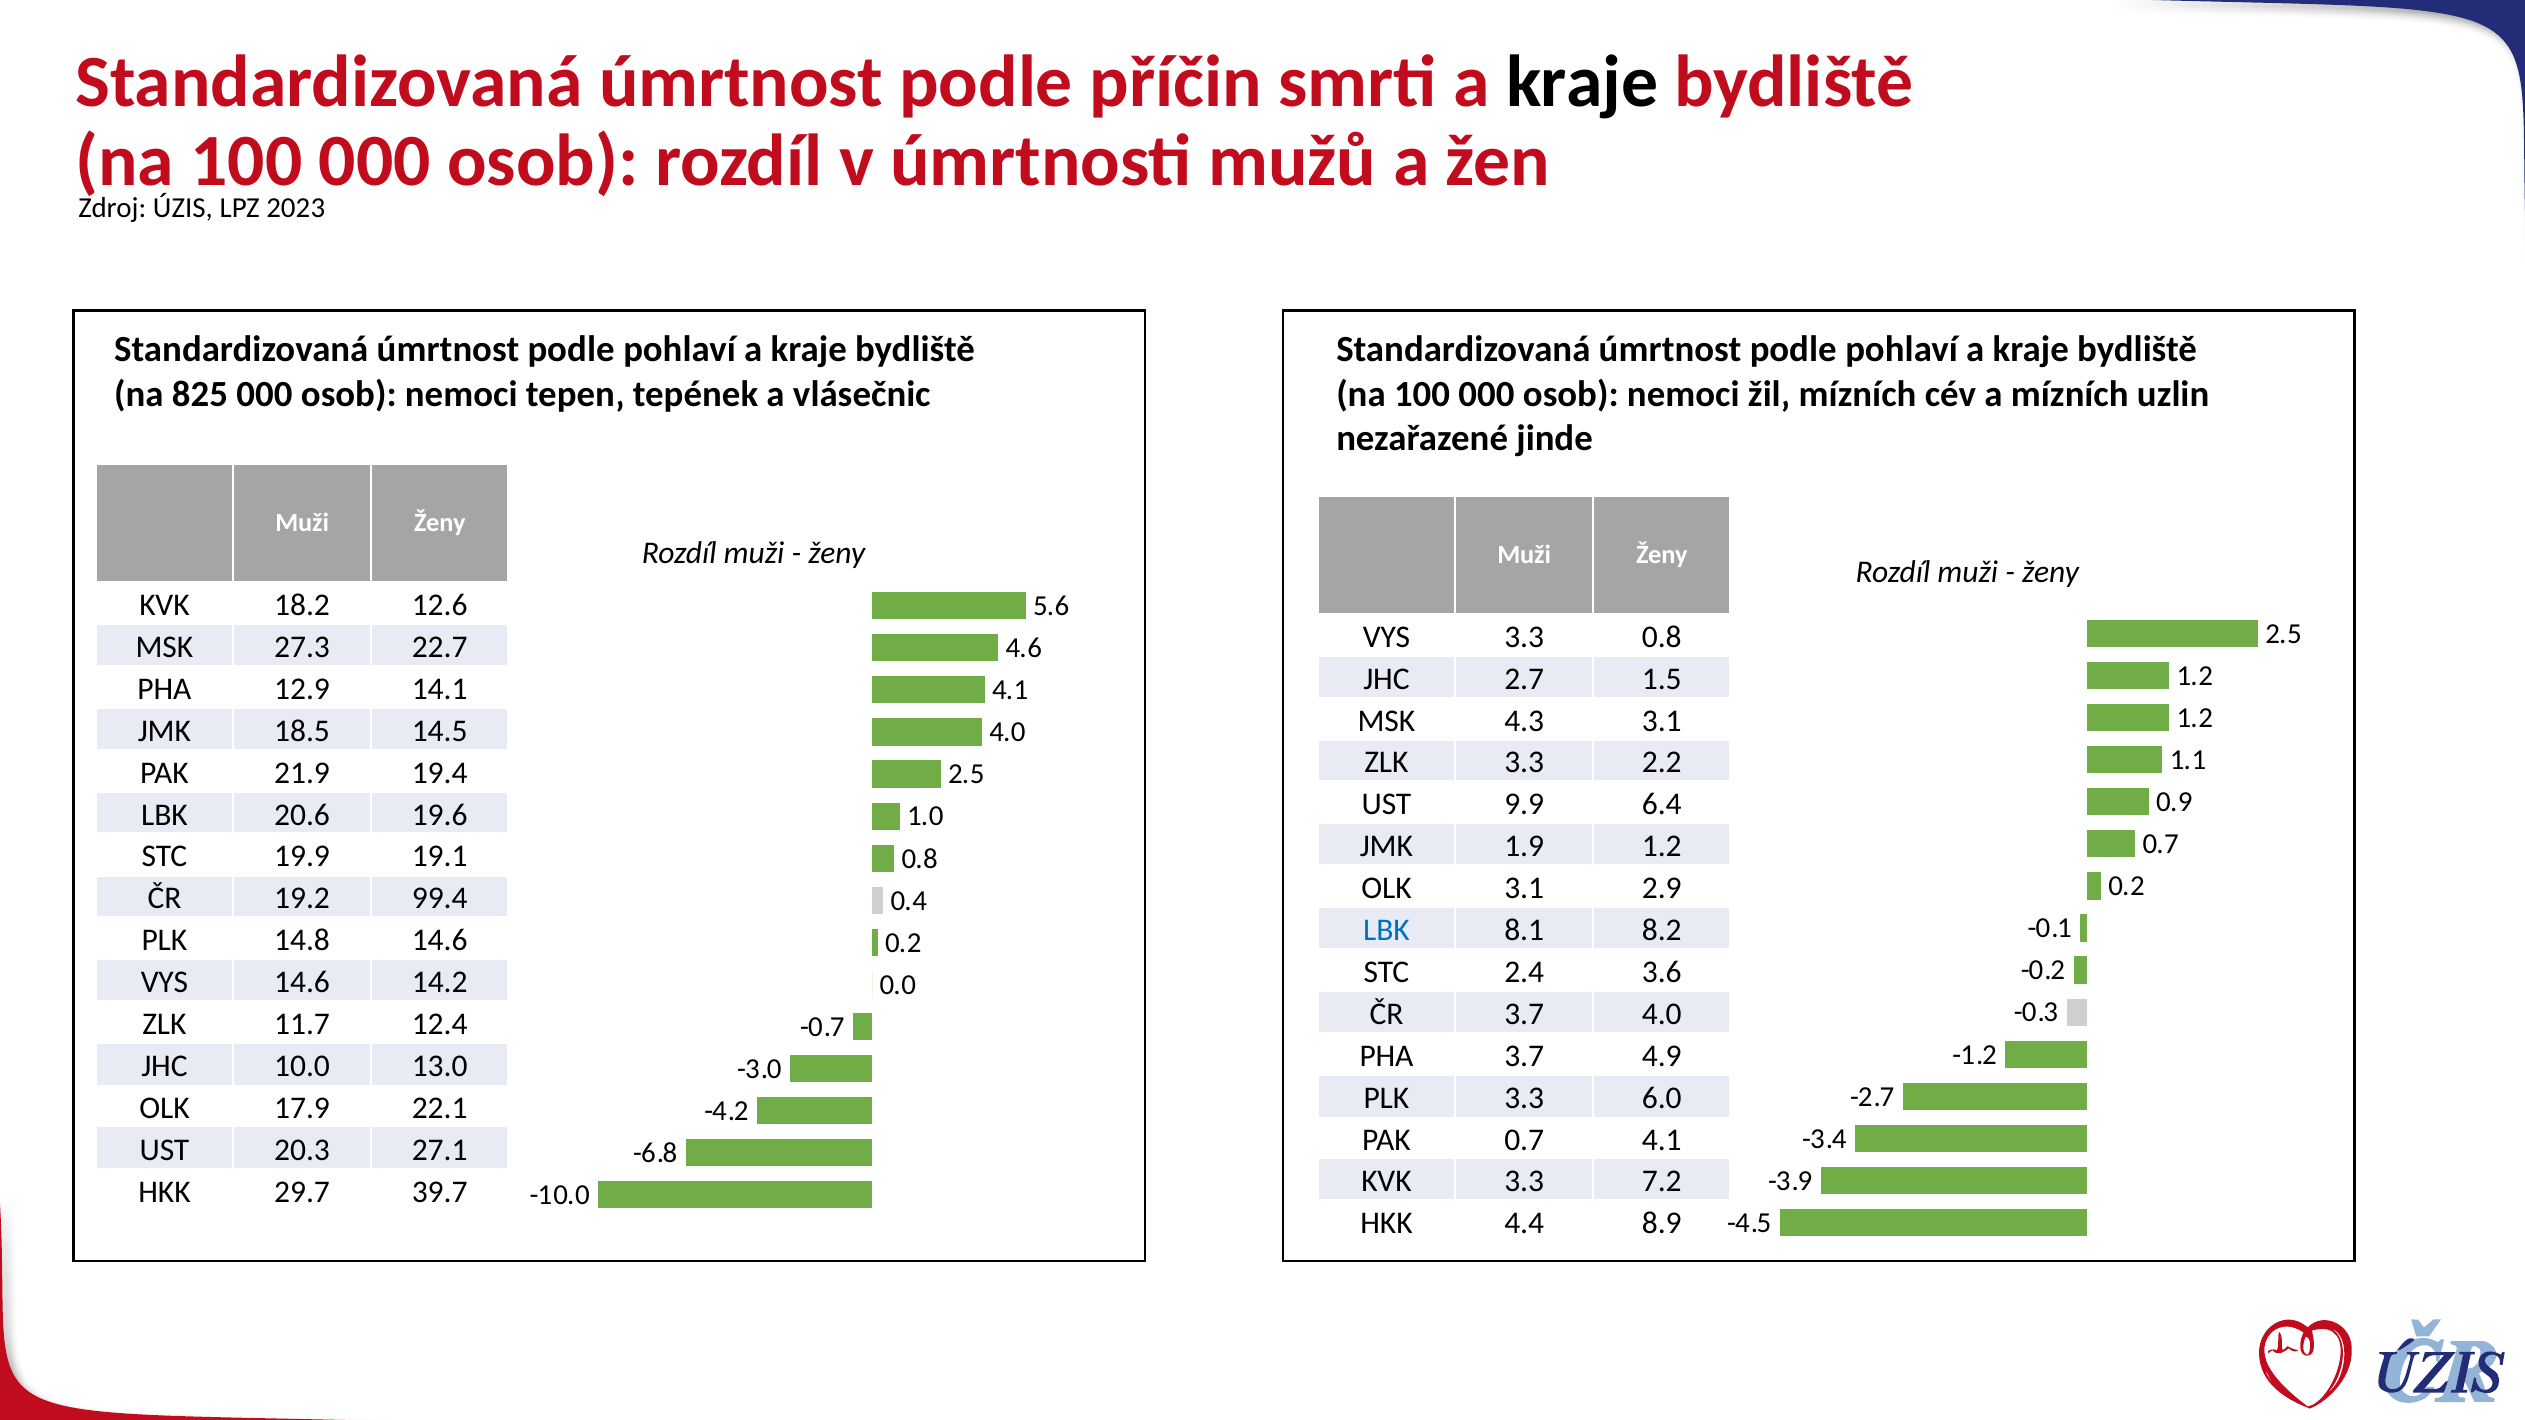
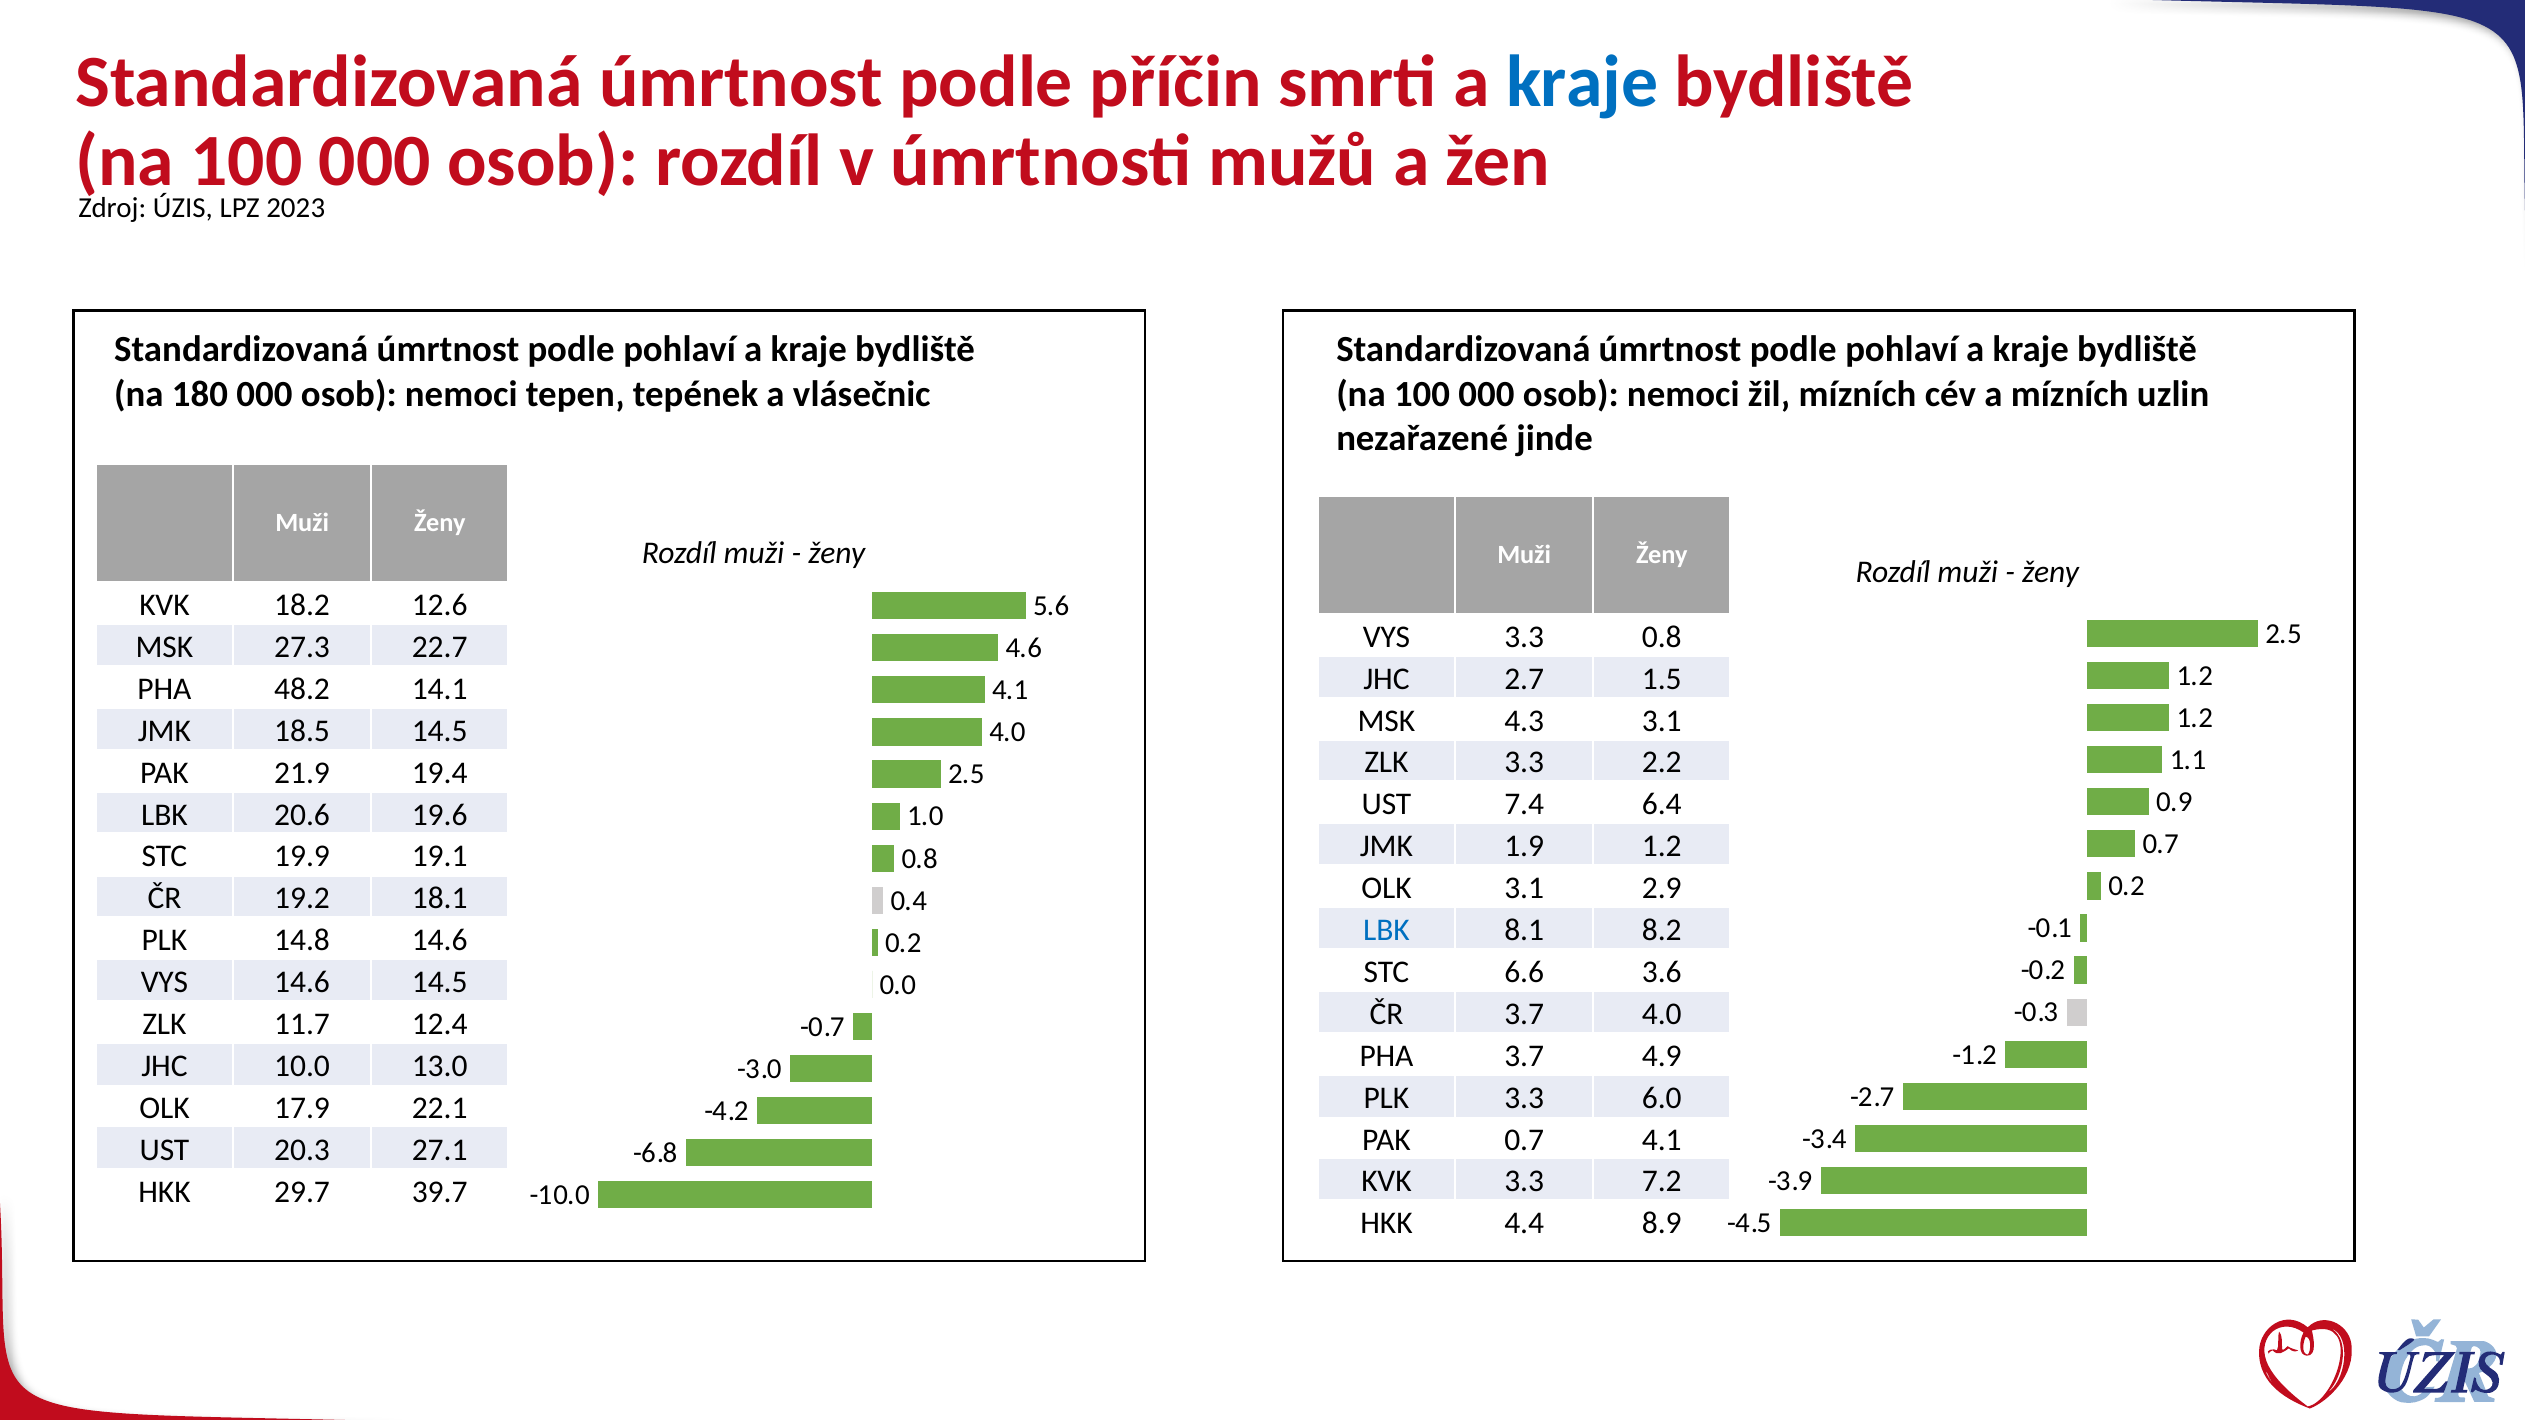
kraje at (1582, 82) colour: black -> blue
825: 825 -> 180
12.9: 12.9 -> 48.2
9.9: 9.9 -> 7.4
99.4: 99.4 -> 18.1
2.4: 2.4 -> 6.6
14.6 14.2: 14.2 -> 14.5
